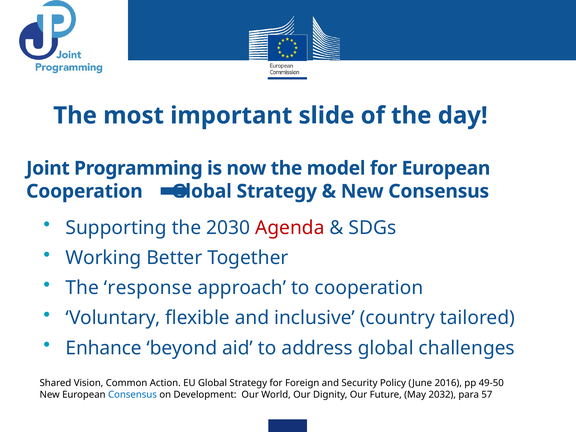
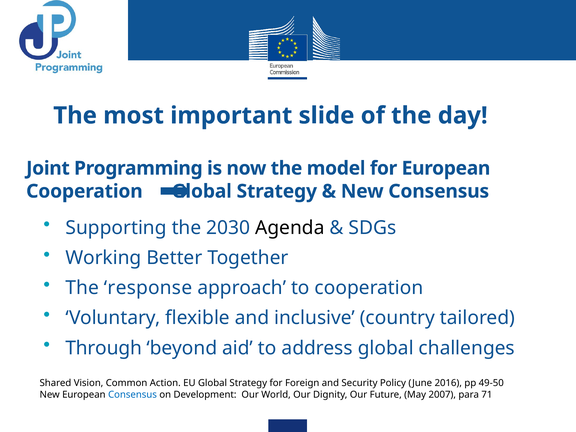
Agenda colour: red -> black
Enhance: Enhance -> Through
2032: 2032 -> 2007
57: 57 -> 71
